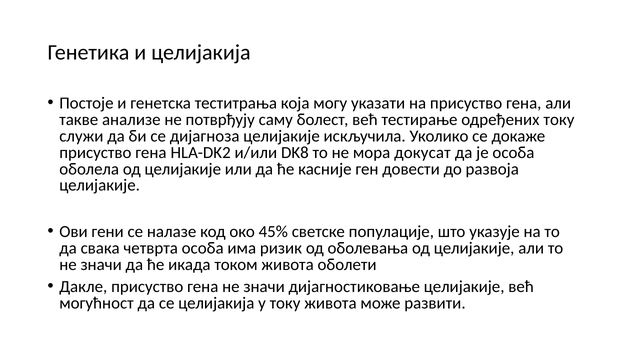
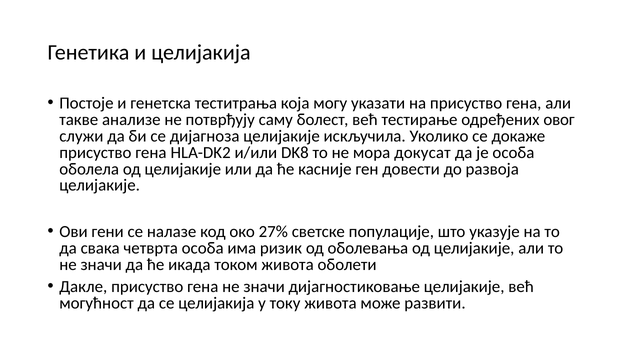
одређених току: току -> овог
45%: 45% -> 27%
